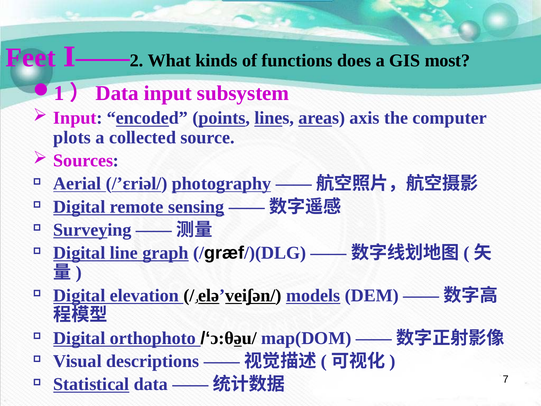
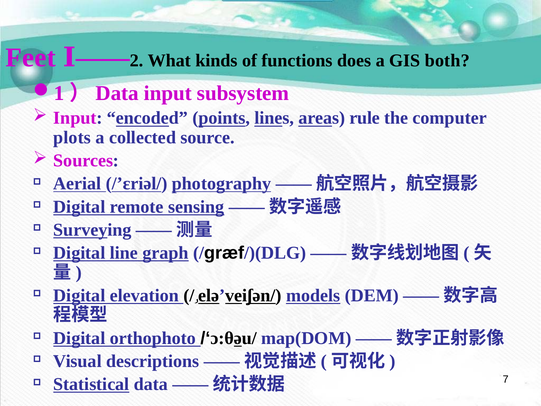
most: most -> both
axis: axis -> rule
